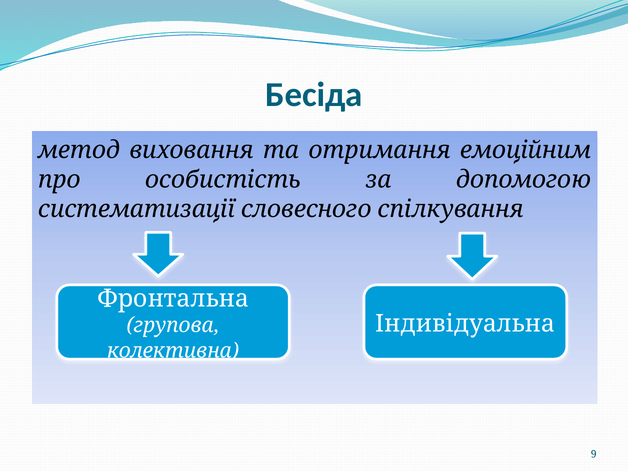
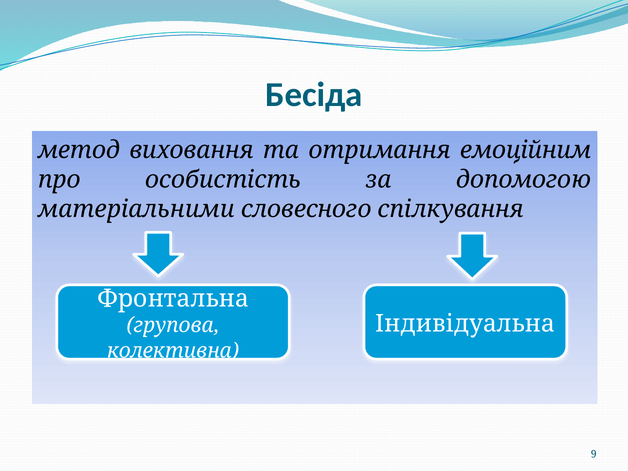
систематизації: систематизації -> матеріальними
